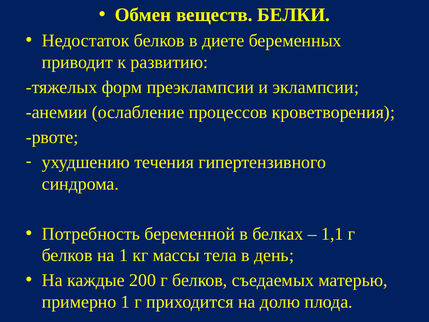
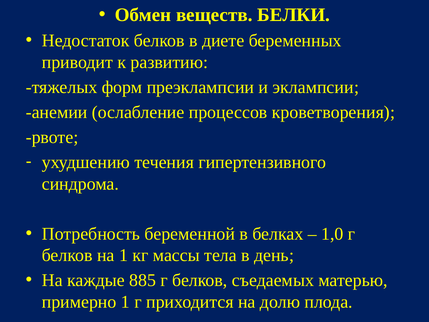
1,1: 1,1 -> 1,0
200: 200 -> 885
